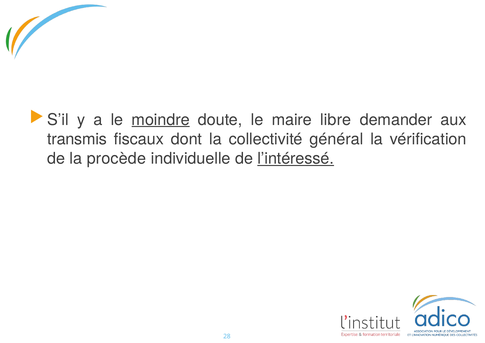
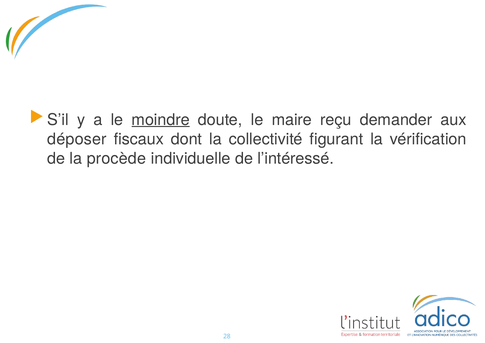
libre: libre -> reçu
transmis: transmis -> déposer
général: général -> figurant
l’intéressé underline: present -> none
